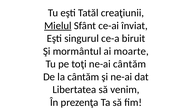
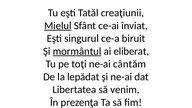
mormântul underline: none -> present
moarte: moarte -> eliberat
la cântăm: cântăm -> lepădat
